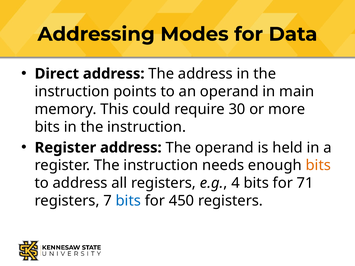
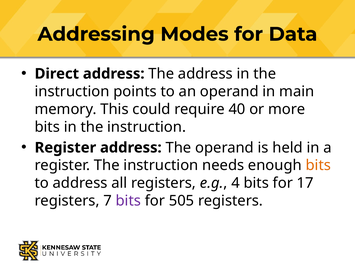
30: 30 -> 40
71: 71 -> 17
bits at (128, 201) colour: blue -> purple
450: 450 -> 505
